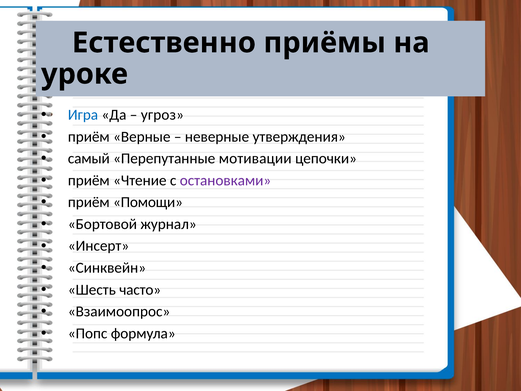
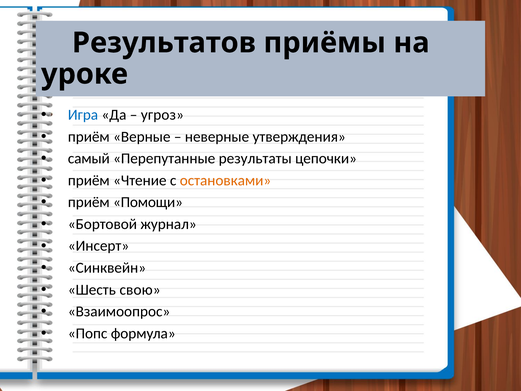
Естественно: Естественно -> Результатов
мотивации: мотивации -> результаты
остановками colour: purple -> orange
часто: часто -> свою
